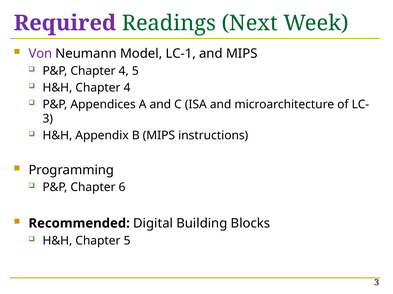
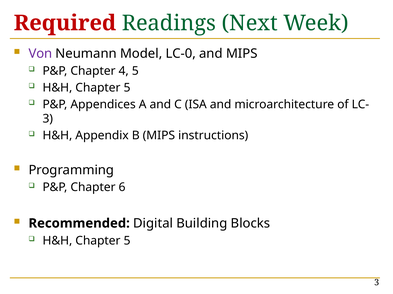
Required colour: purple -> red
LC-1: LC-1 -> LC-0
4 at (127, 88): 4 -> 5
